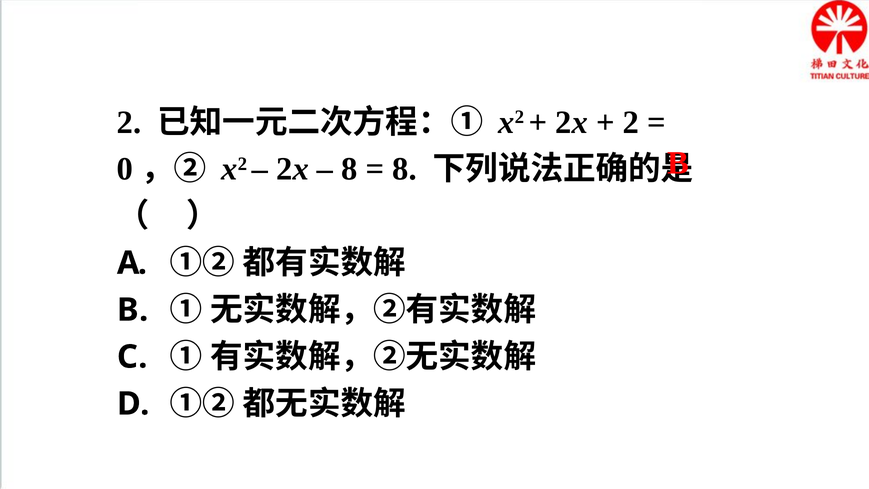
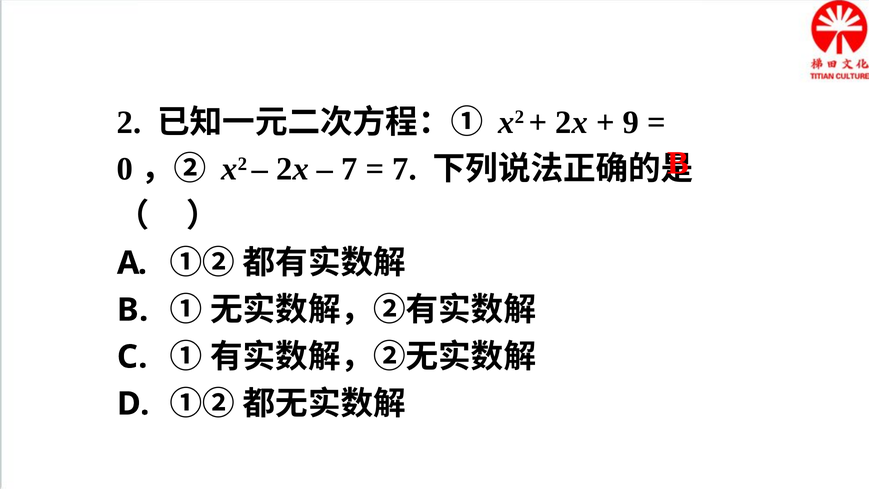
2 at (631, 122): 2 -> 9
8 at (350, 169): 8 -> 7
8 at (405, 169): 8 -> 7
